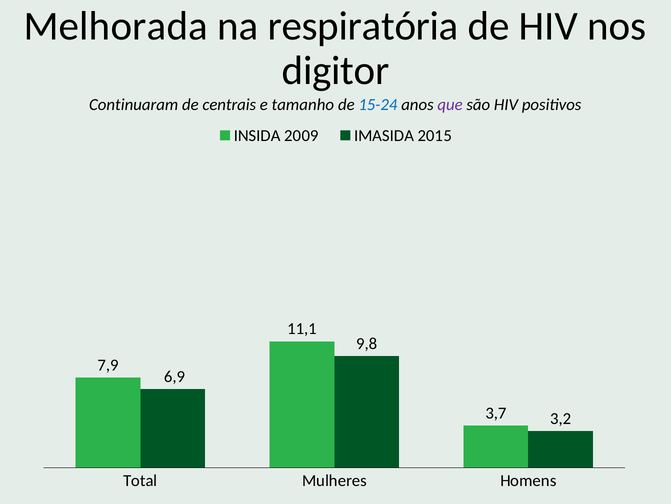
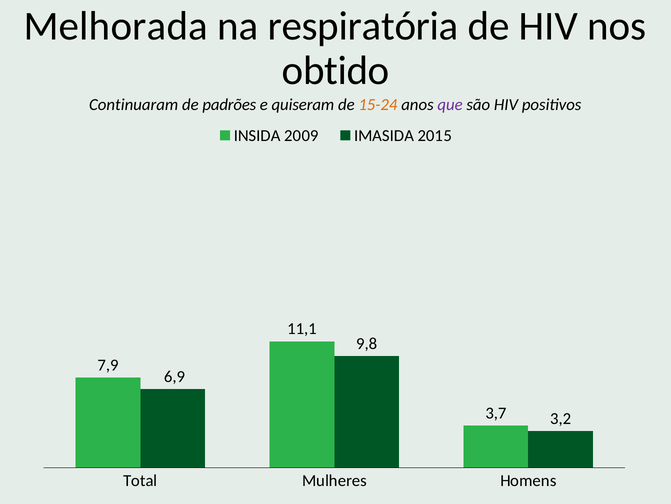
digitor: digitor -> obtido
centrais: centrais -> padrões
tamanho: tamanho -> quiseram
15-24 colour: blue -> orange
